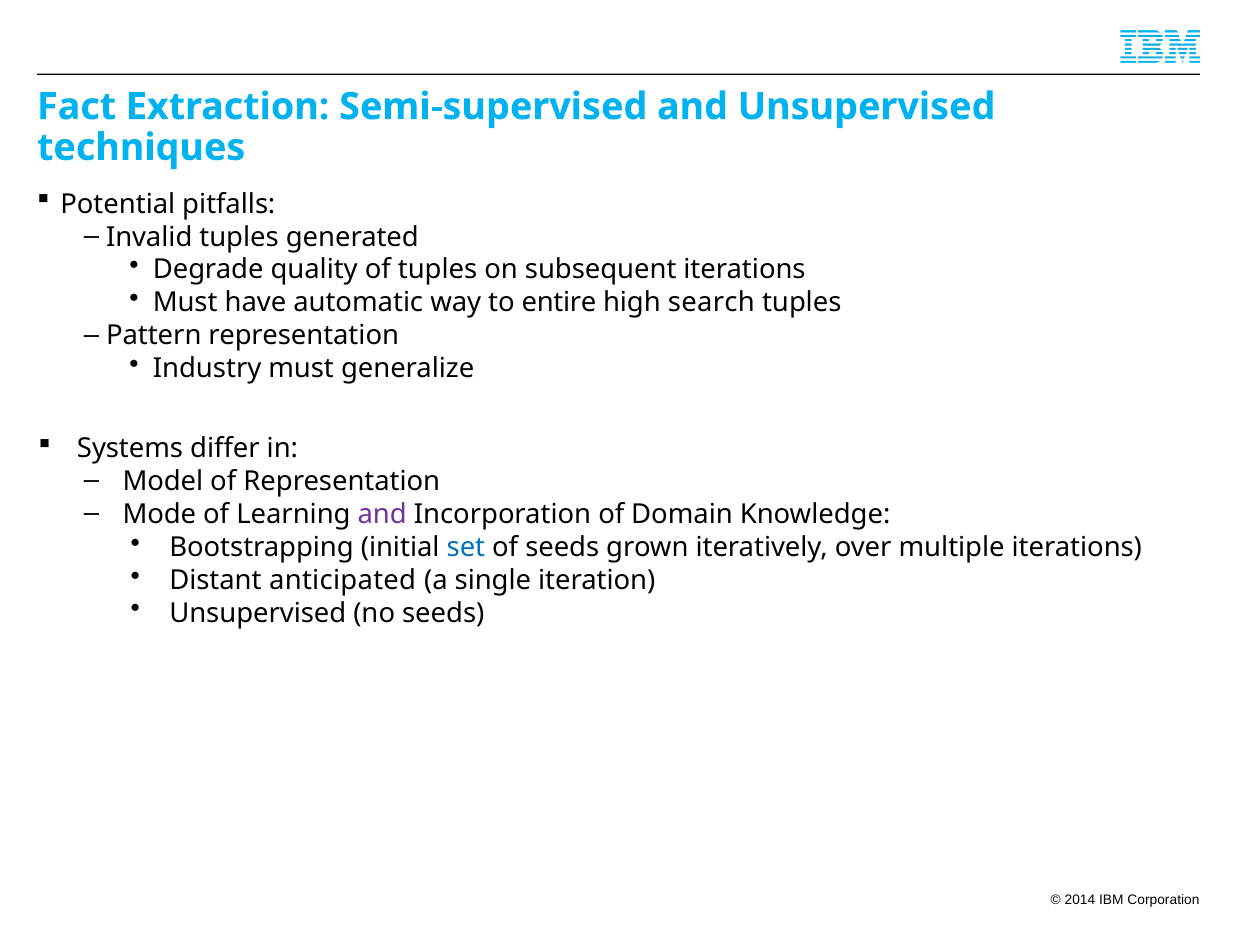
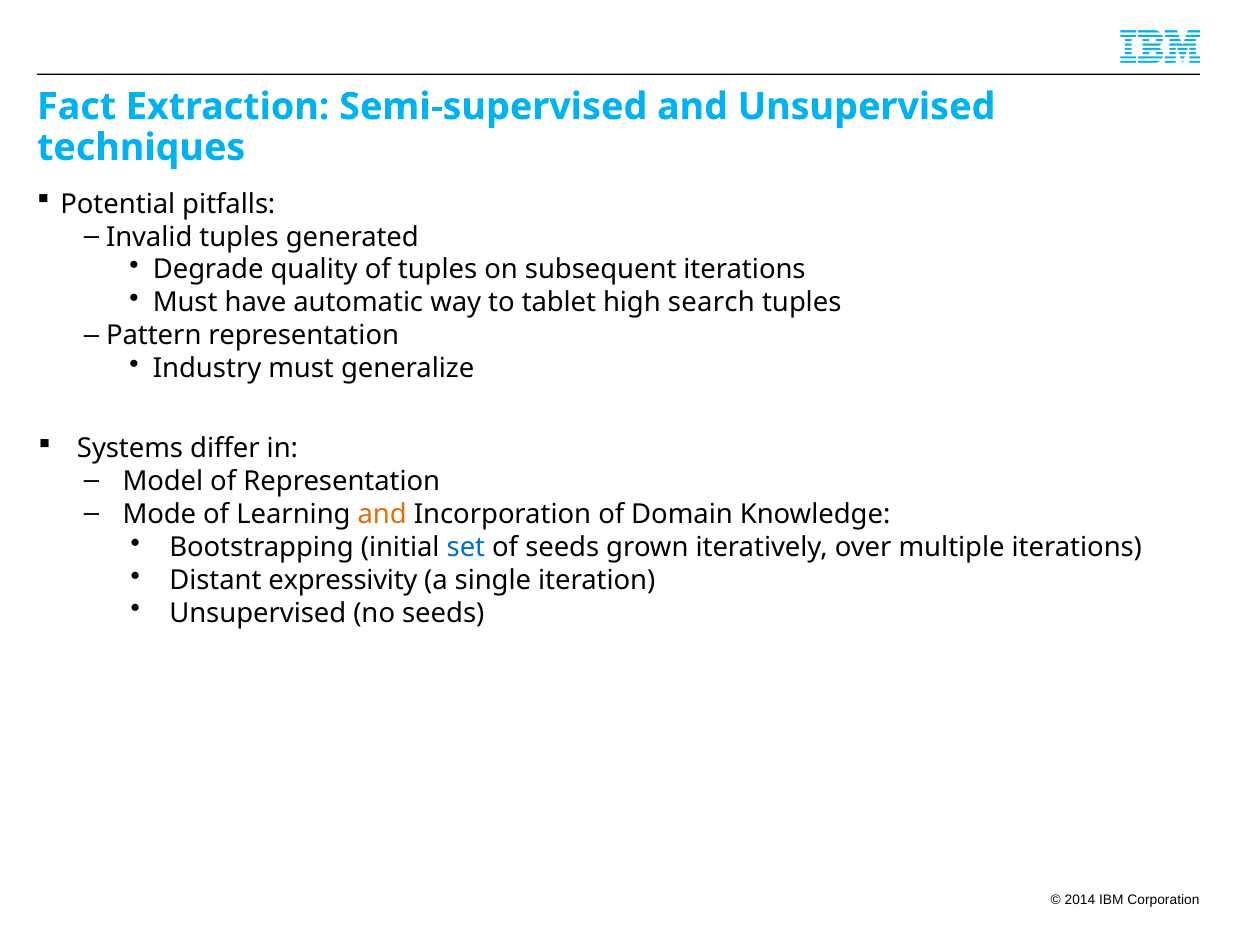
entire: entire -> tablet
and at (382, 514) colour: purple -> orange
anticipated: anticipated -> expressivity
